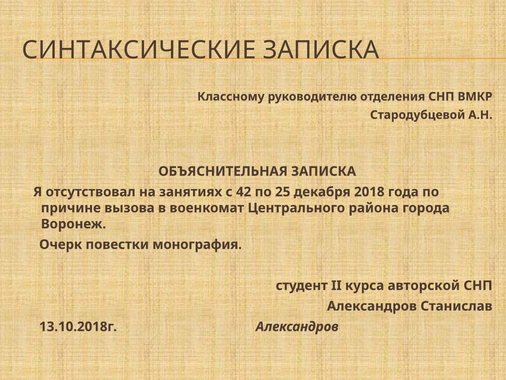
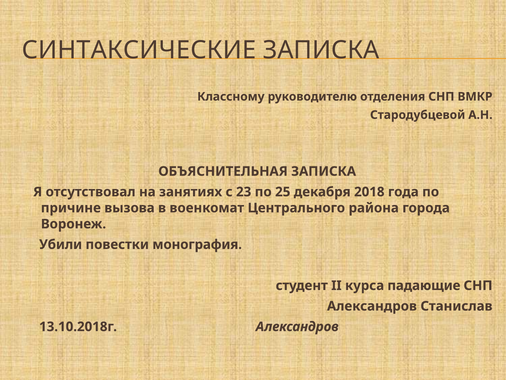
42: 42 -> 23
Очерк: Очерк -> Убили
авторской: авторской -> падающие
